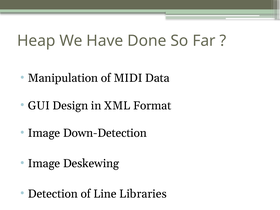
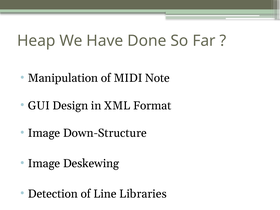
Data: Data -> Note
Down-Detection: Down-Detection -> Down-Structure
